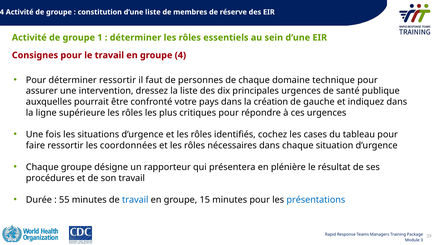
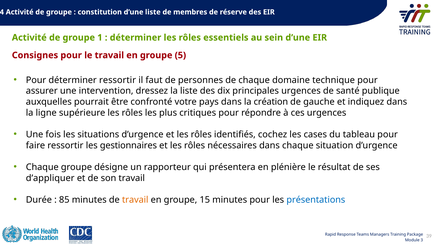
4: 4 -> 5
coordonnées: coordonnées -> gestionnaires
procédures: procédures -> dʼappliquer
55: 55 -> 85
travail at (135, 200) colour: blue -> orange
